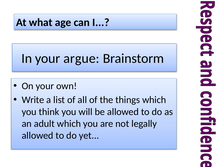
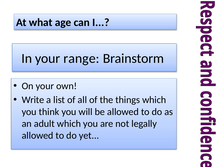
argue: argue -> range
